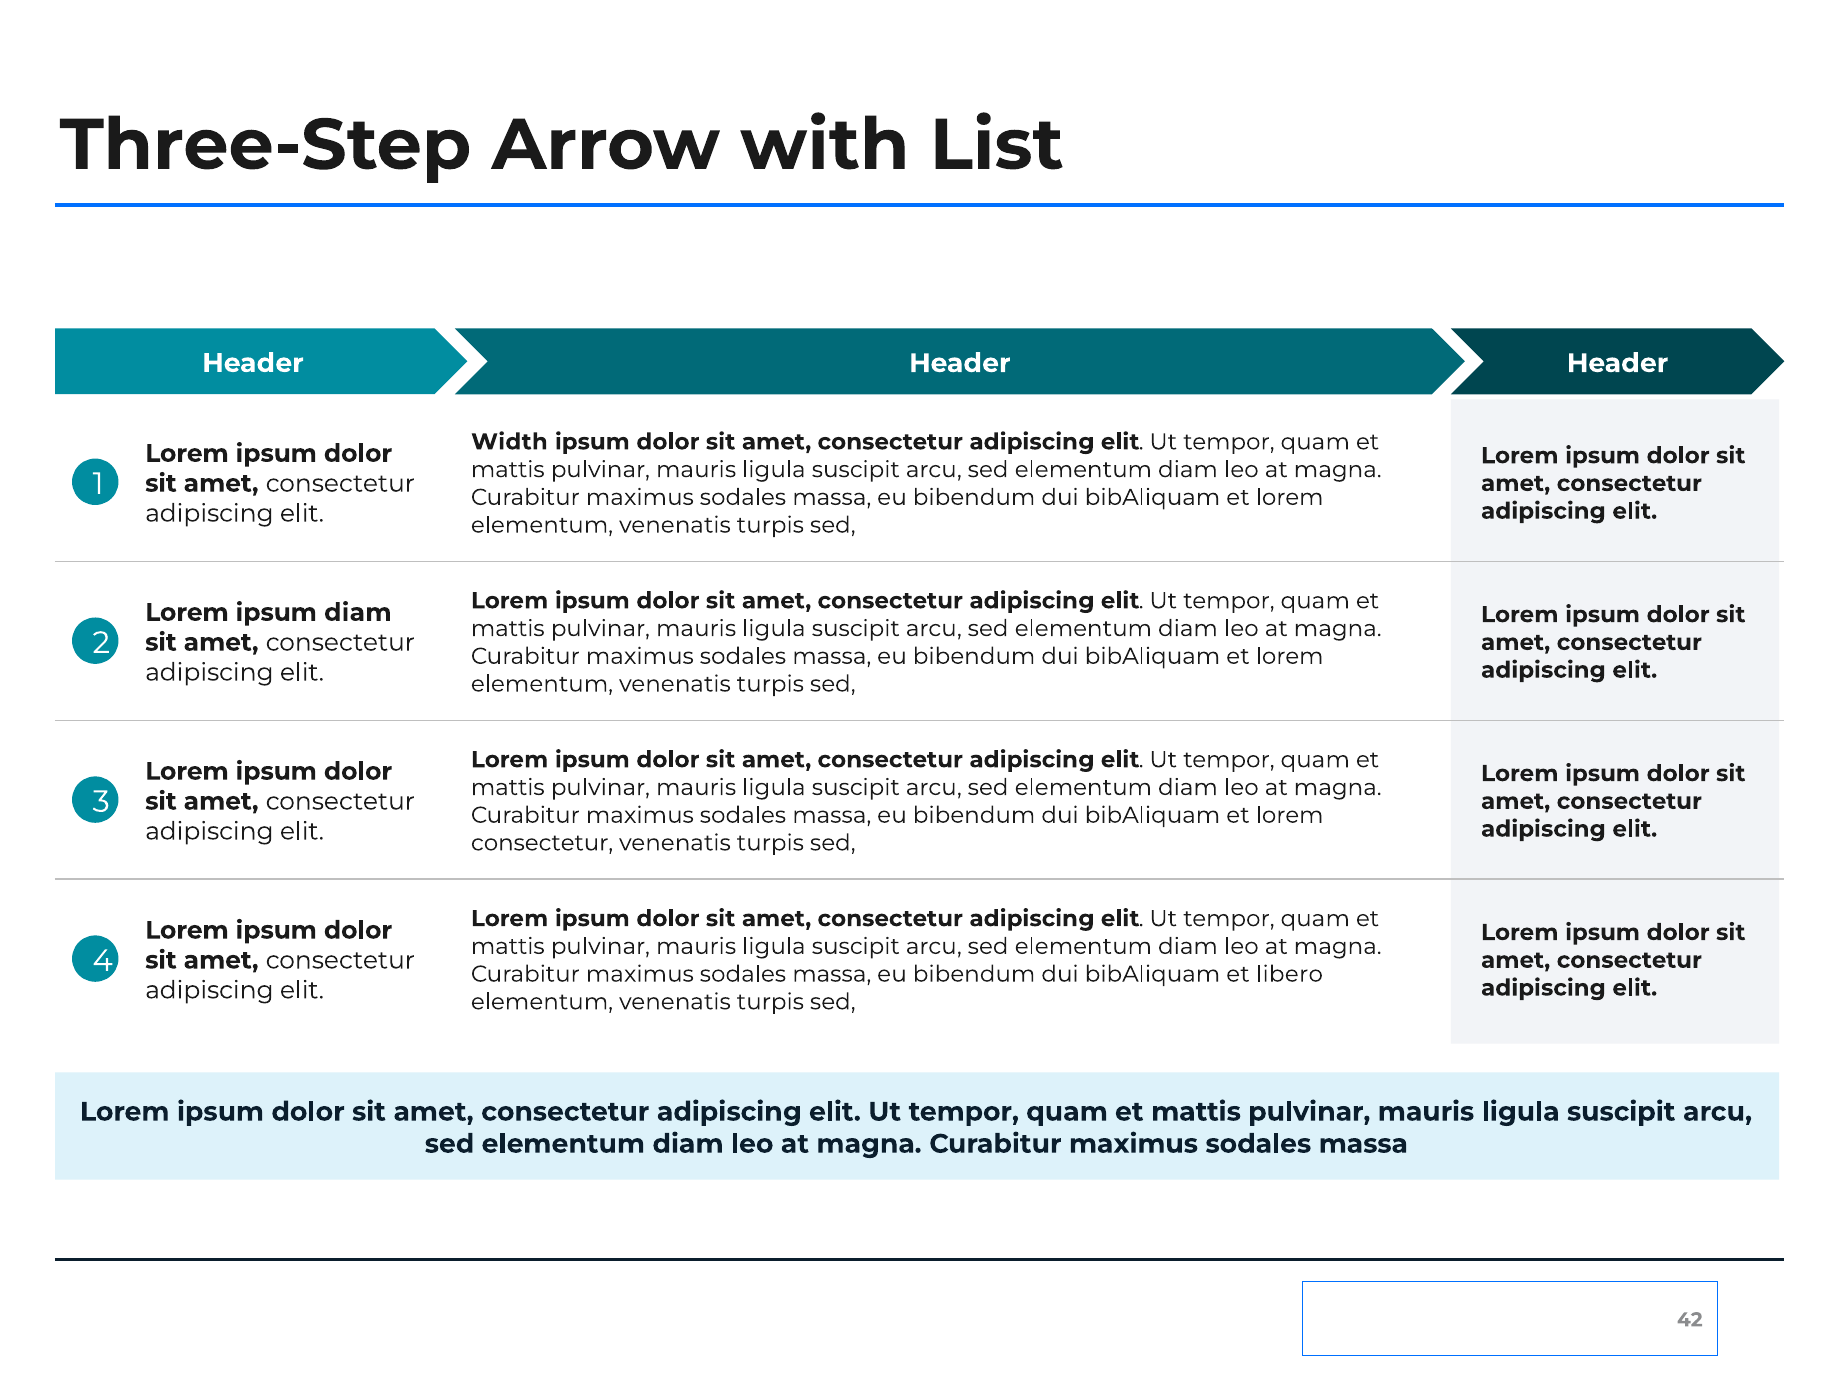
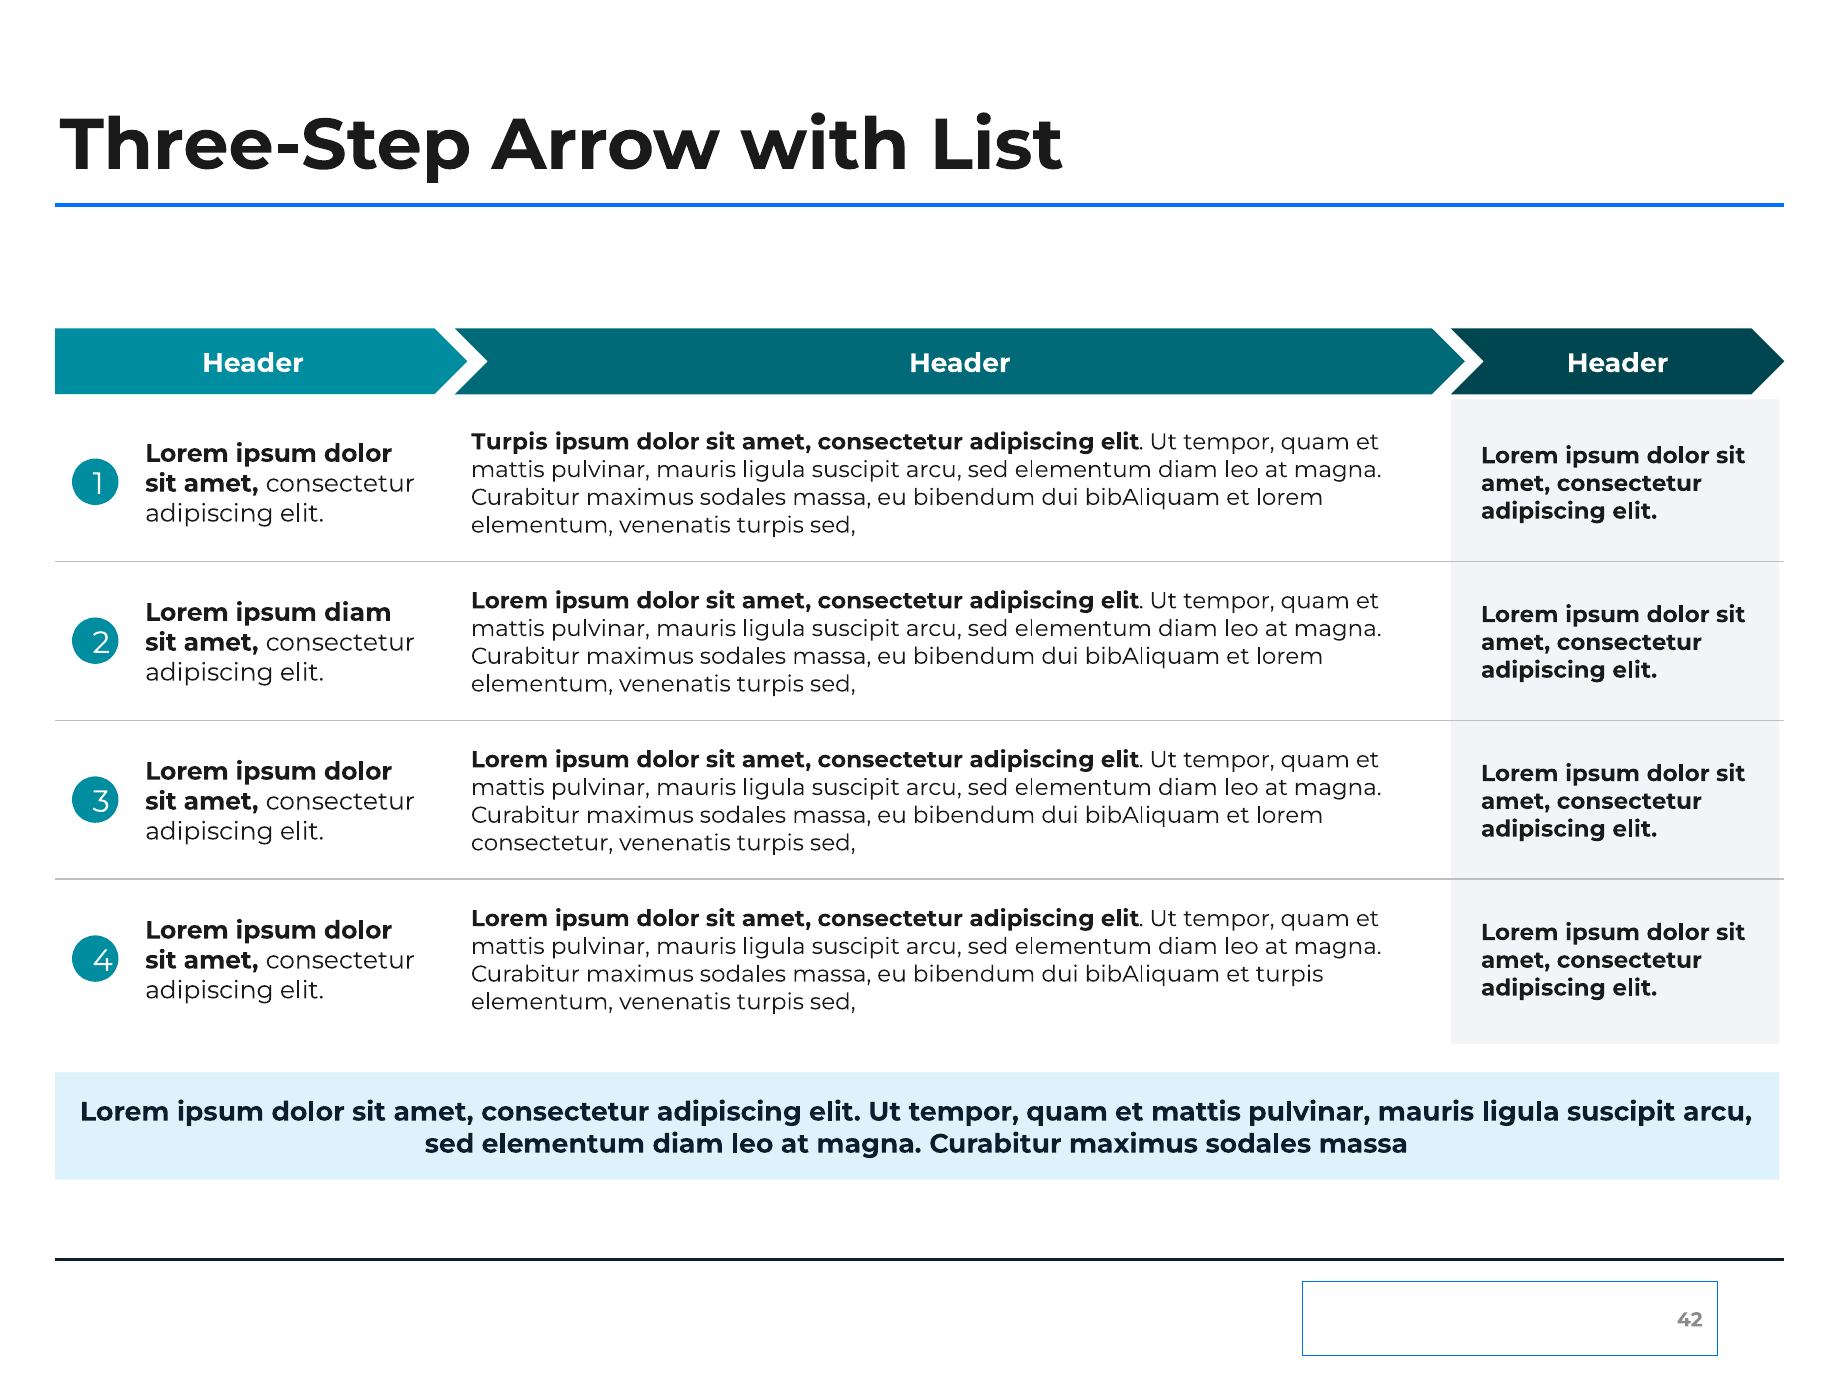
Width at (509, 442): Width -> Turpis
et libero: libero -> turpis
